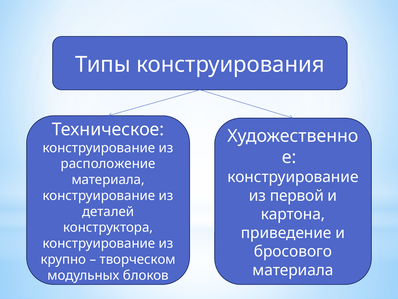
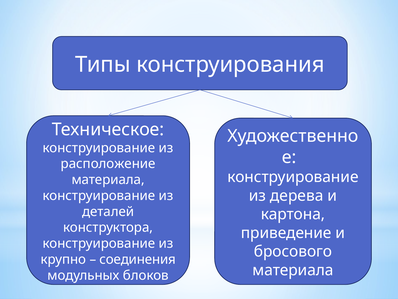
первой: первой -> дерева
творческом: творческом -> соединения
